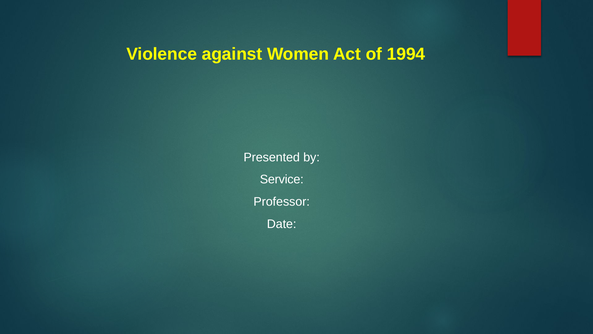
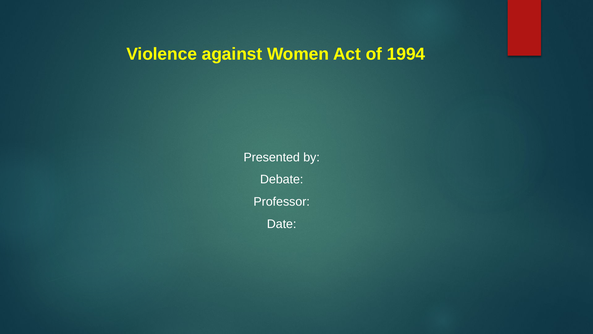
Service: Service -> Debate
